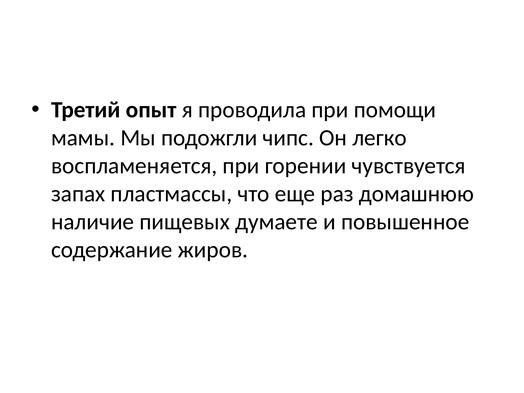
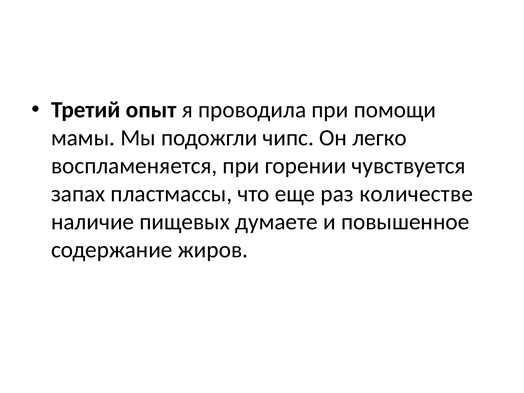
домашнюю: домашнюю -> количестве
